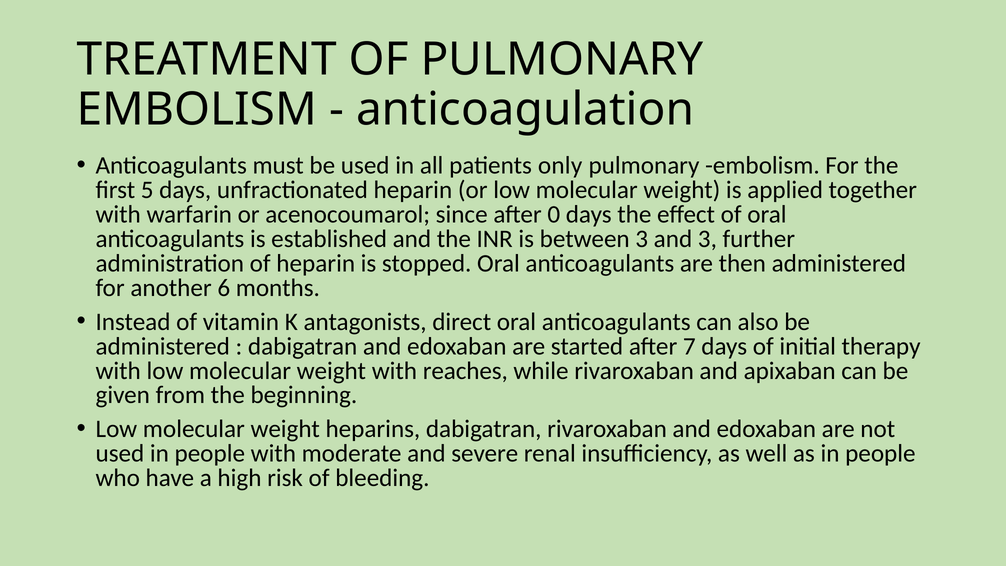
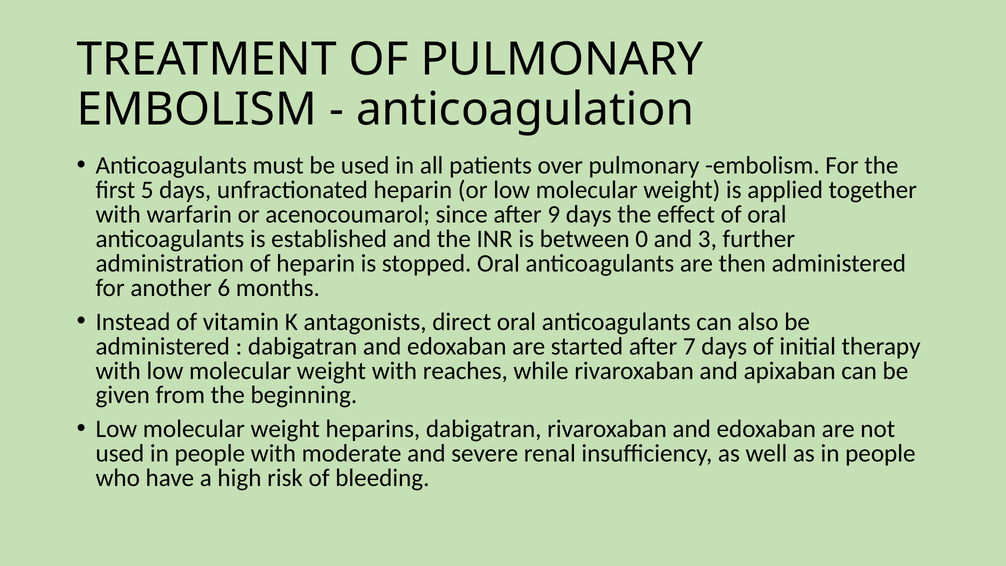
only: only -> over
0: 0 -> 9
between 3: 3 -> 0
